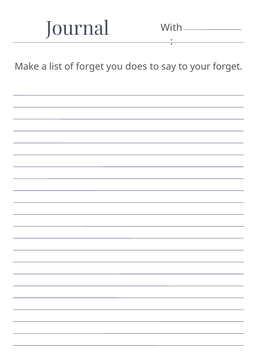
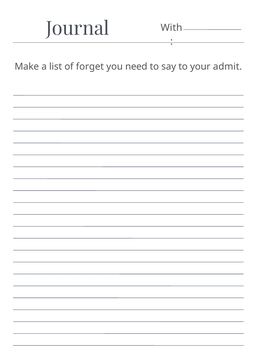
does: does -> need
your forget: forget -> admit
